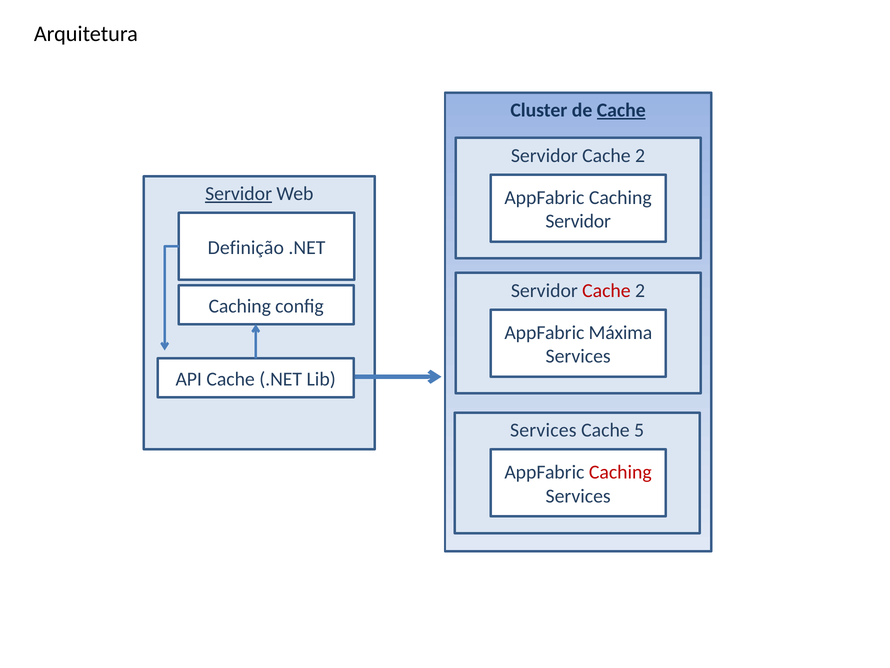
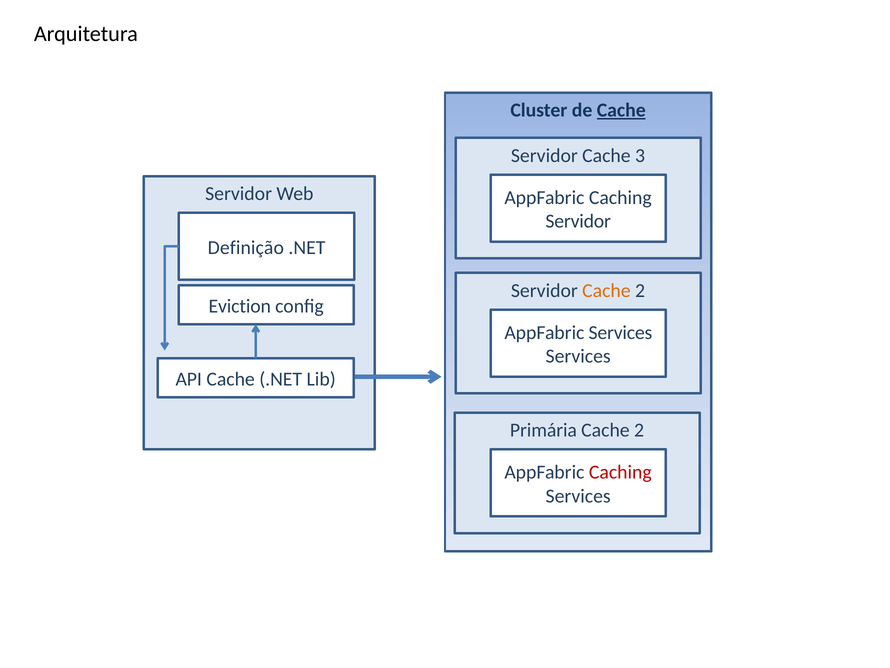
2 at (640, 155): 2 -> 3
Servidor at (239, 194) underline: present -> none
Cache at (606, 290) colour: red -> orange
Caching at (240, 306): Caching -> Eviction
AppFabric Máxima: Máxima -> Services
Services at (543, 430): Services -> Primária
5 at (639, 430): 5 -> 2
